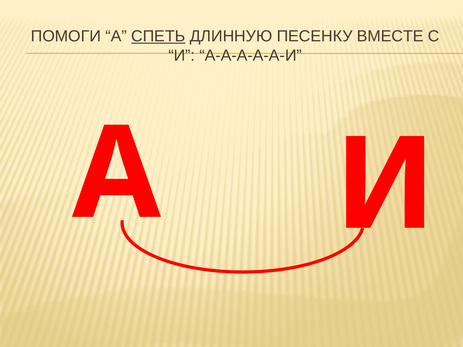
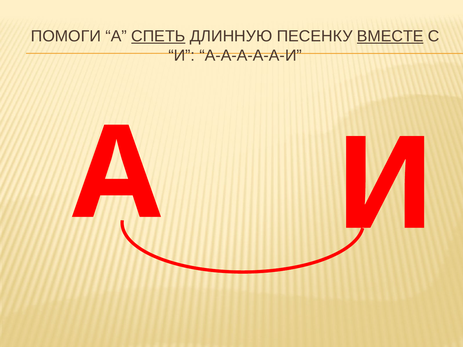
ВМЕСТЕ underline: none -> present
